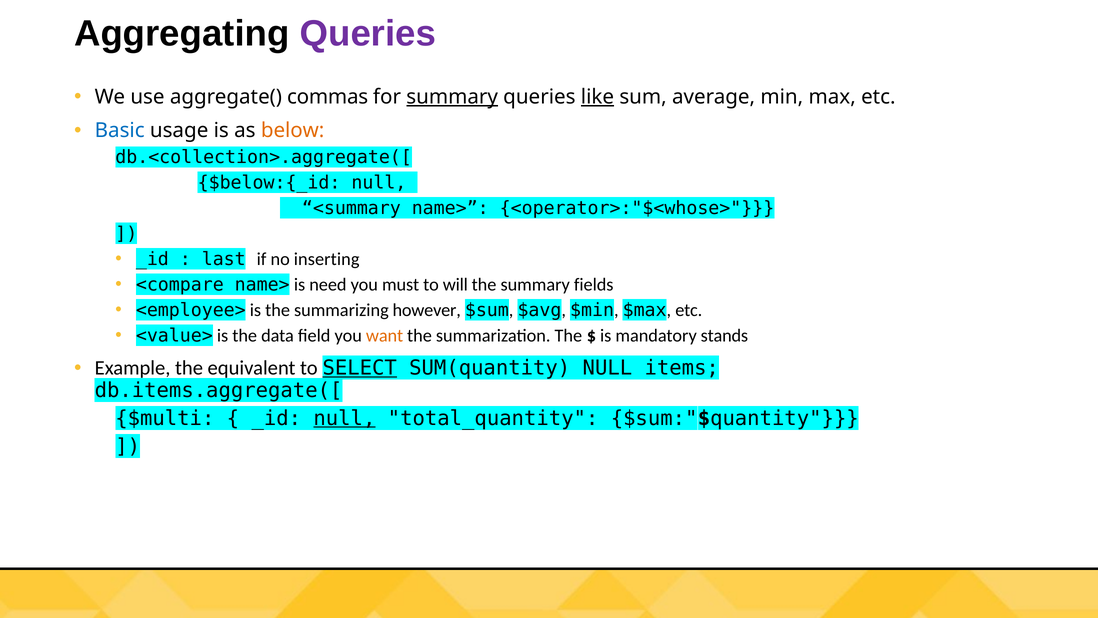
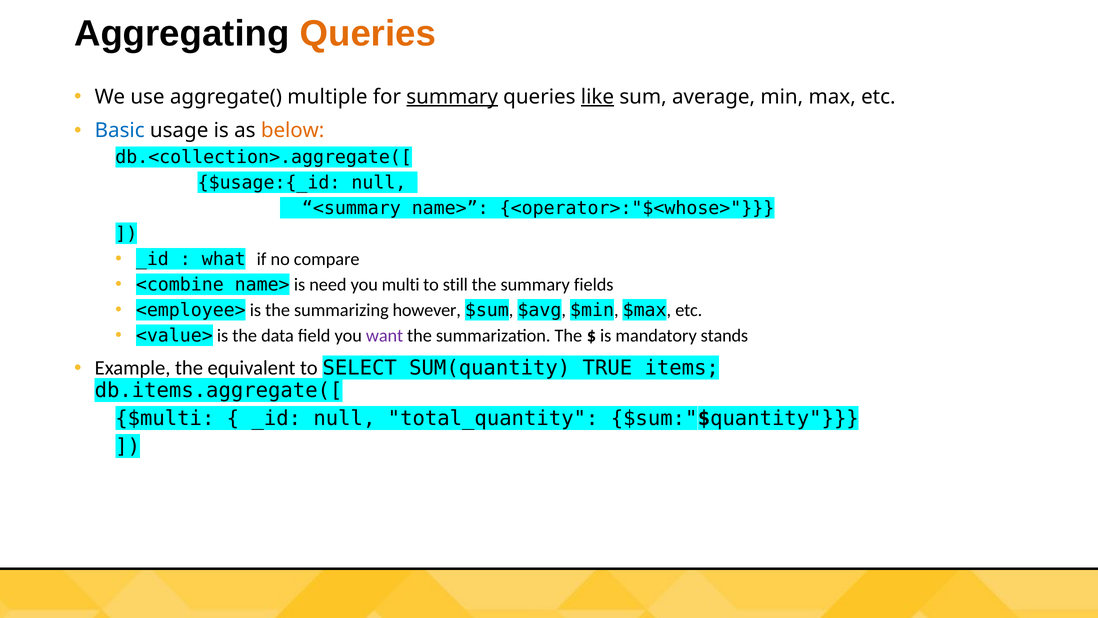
Queries at (368, 33) colour: purple -> orange
commas: commas -> multiple
$below:{_id: $below:{_id -> $usage:{_id
last: last -> what
inserting: inserting -> compare
<compare: <compare -> <combine
must: must -> multi
will: will -> still
want colour: orange -> purple
SELECT underline: present -> none
SUM(quantity NULL: NULL -> TRUE
null at (344, 418) underline: present -> none
